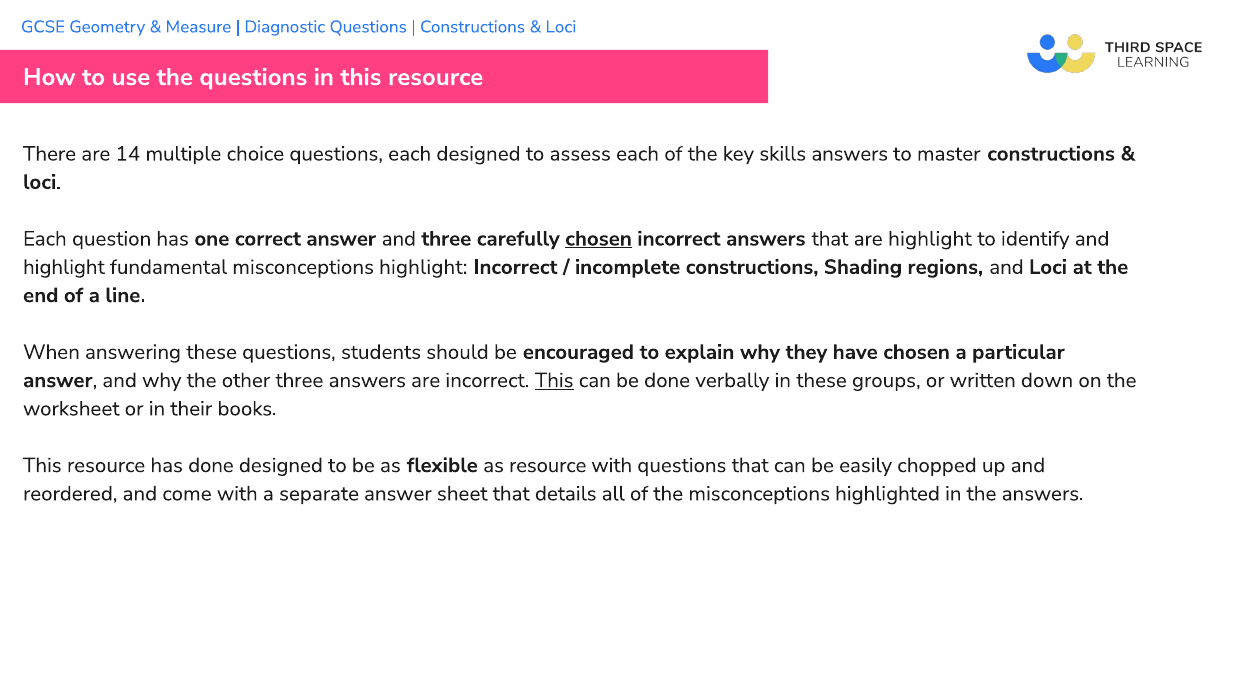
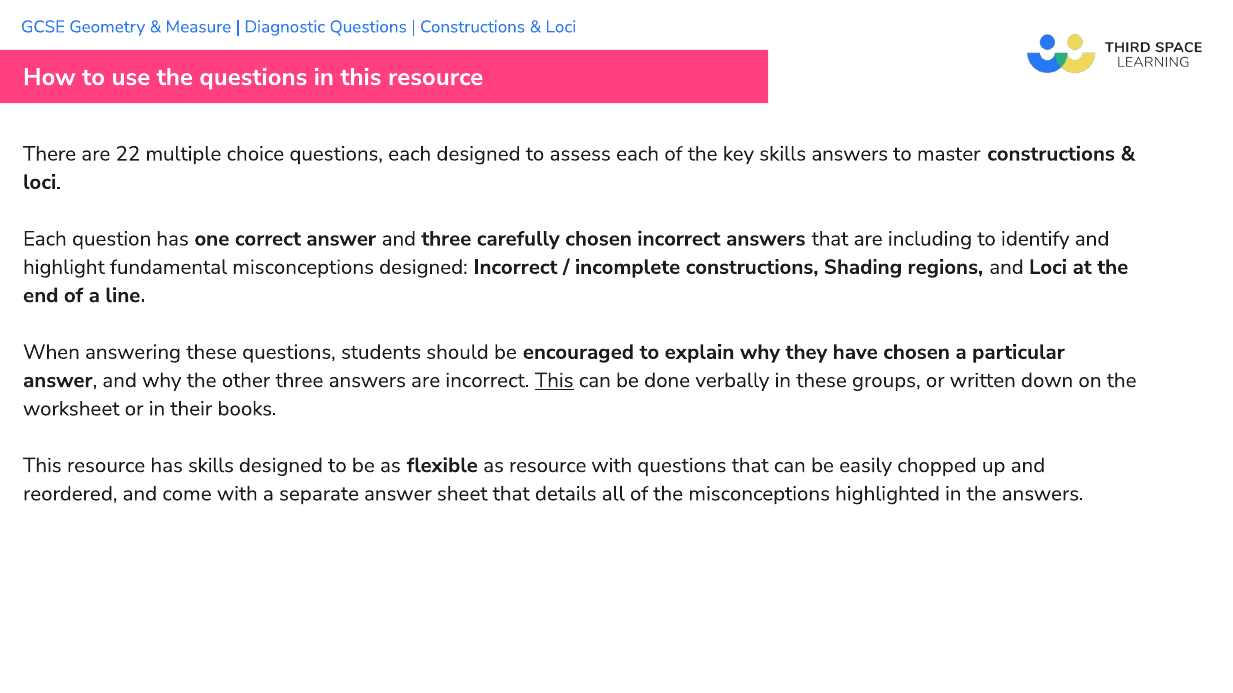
14: 14 -> 22
chosen at (599, 239) underline: present -> none
are highlight: highlight -> including
misconceptions highlight: highlight -> designed
has done: done -> skills
